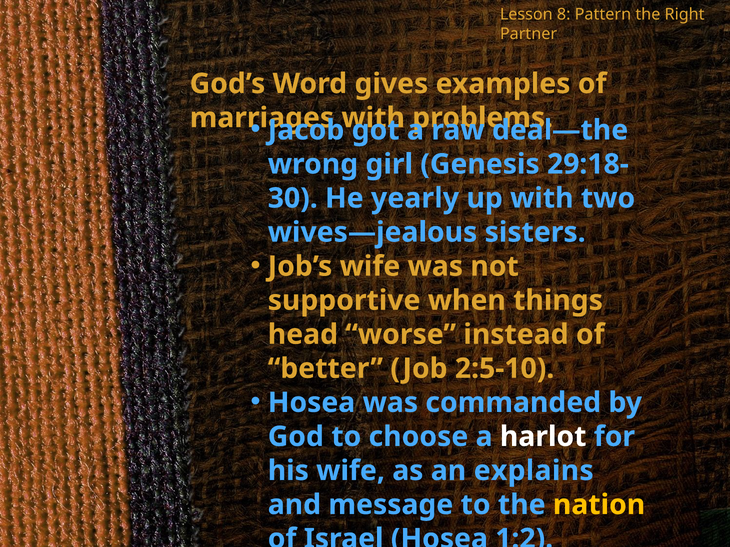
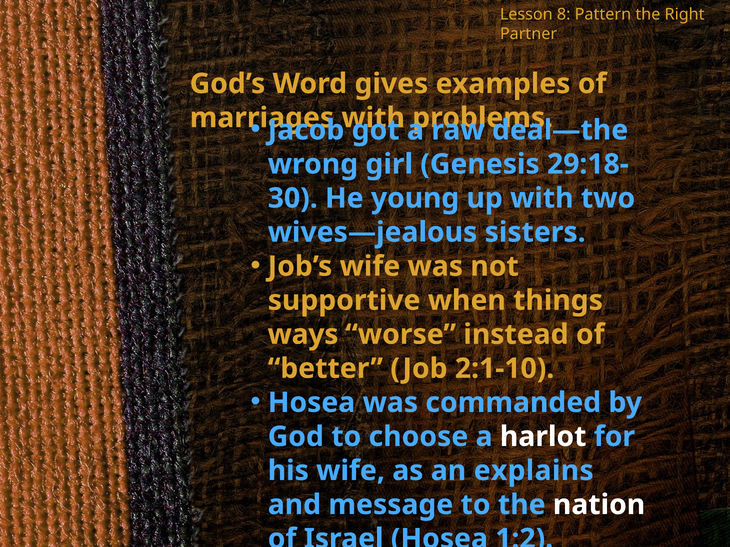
yearly: yearly -> young
head: head -> ways
2:5-10: 2:5-10 -> 2:1-10
nation colour: yellow -> white
